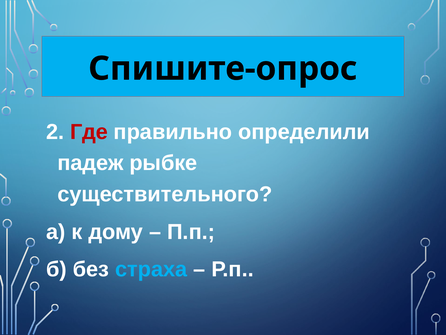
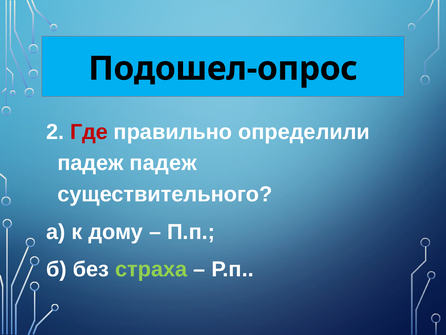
Спишите-опрос: Спишите-опрос -> Подошел-опрос
падеж рыбке: рыбке -> падеж
страха colour: light blue -> light green
